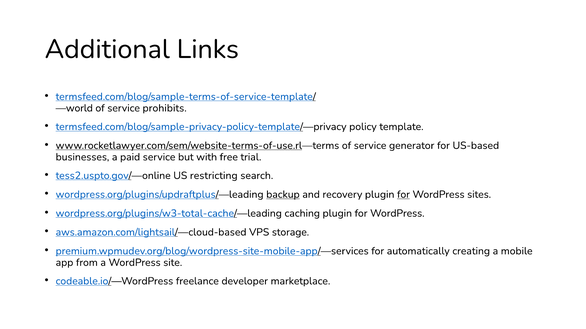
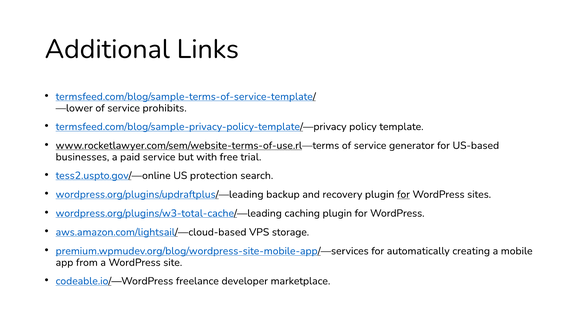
—world: —world -> —lower
restricting: restricting -> protection
backup underline: present -> none
